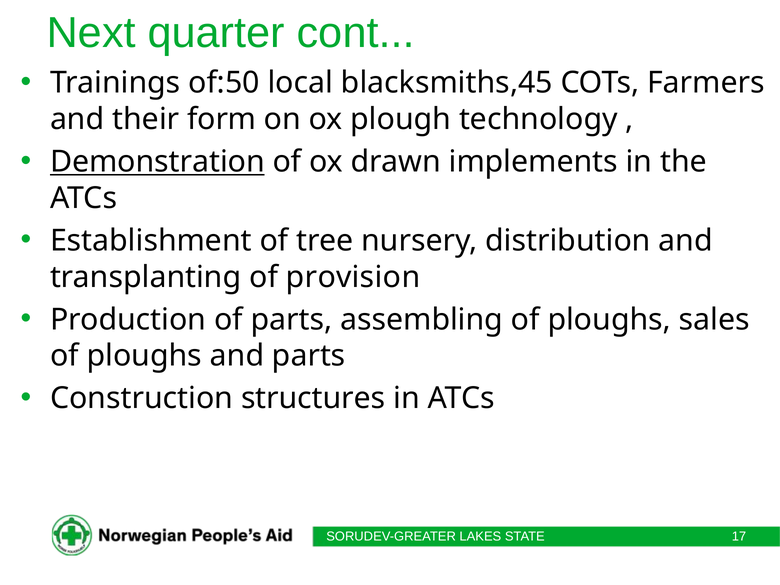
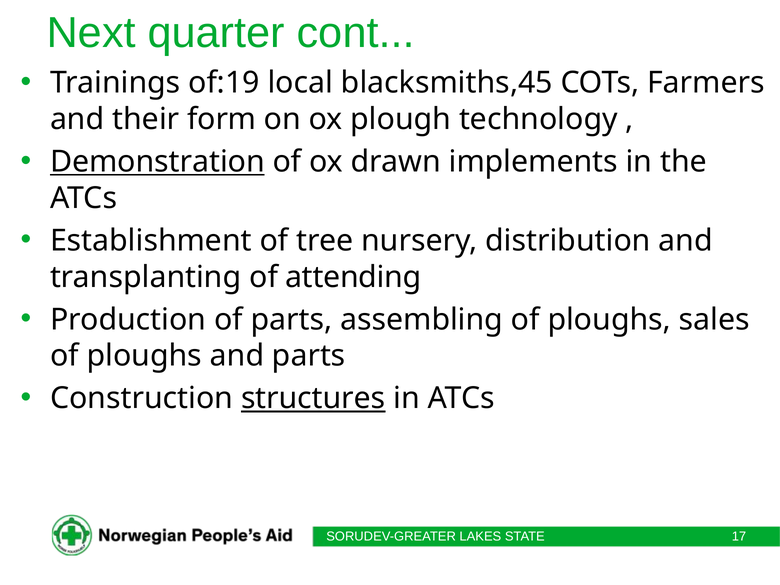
of:50: of:50 -> of:19
provision: provision -> attending
structures underline: none -> present
